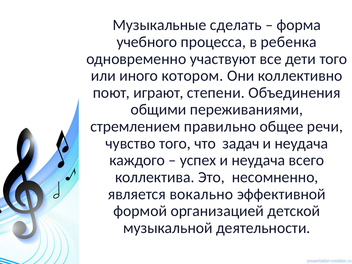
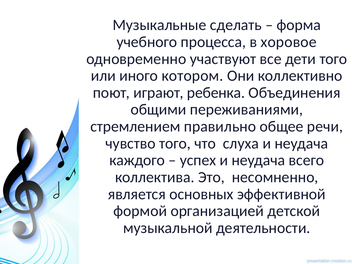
ребенка: ребенка -> хоровое
степени: степени -> ребенка
задач: задач -> слуха
вокально: вокально -> основных
